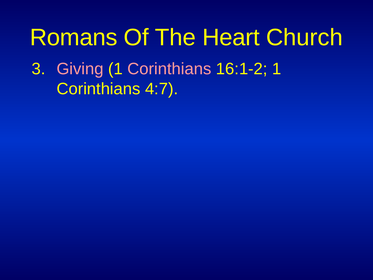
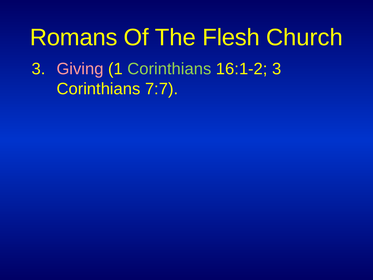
Heart: Heart -> Flesh
Corinthians at (169, 69) colour: pink -> light green
16:1-2 1: 1 -> 3
4:7: 4:7 -> 7:7
